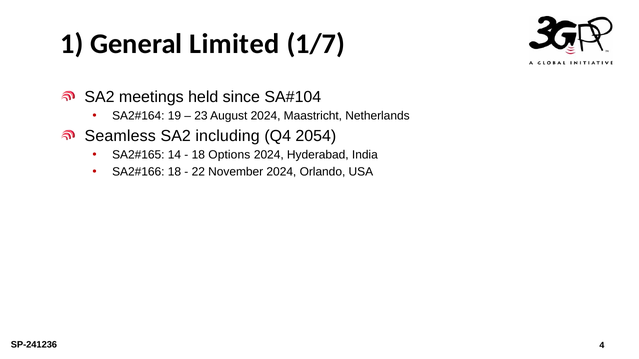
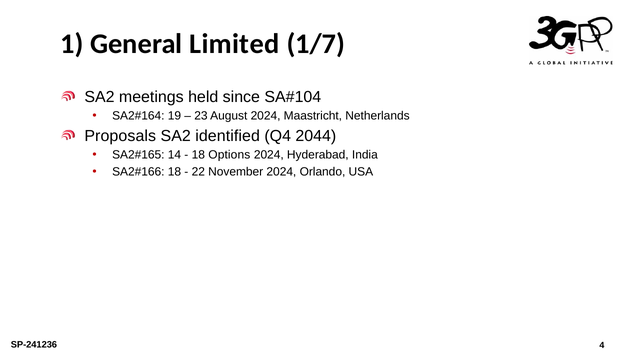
Seamless: Seamless -> Proposals
including: including -> identified
2054: 2054 -> 2044
